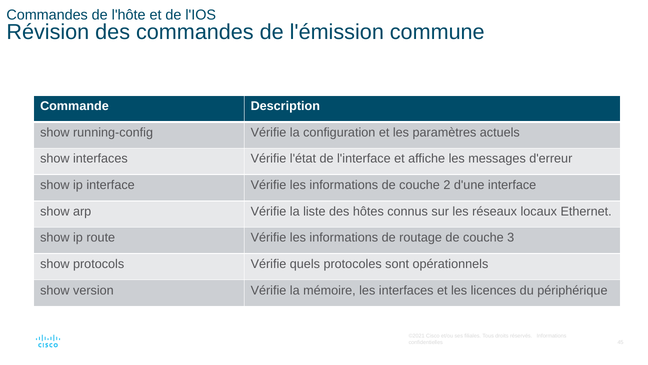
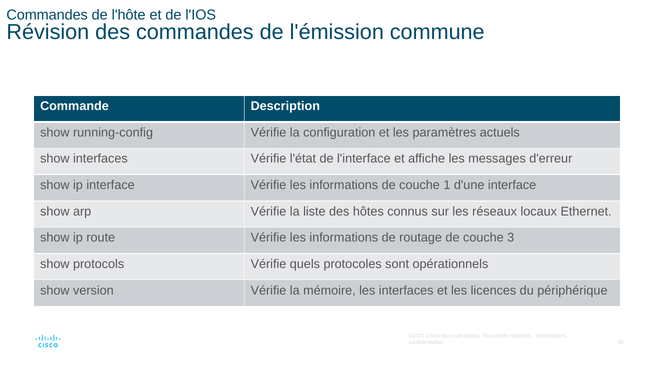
2: 2 -> 1
